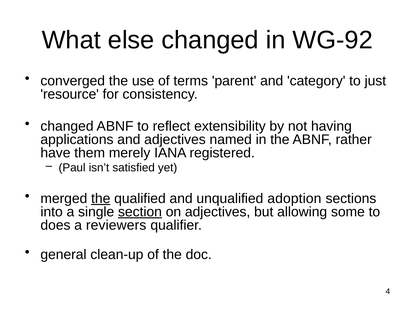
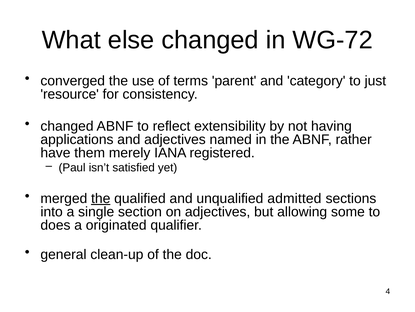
WG-92: WG-92 -> WG-72
adoption: adoption -> admitted
section underline: present -> none
reviewers: reviewers -> originated
